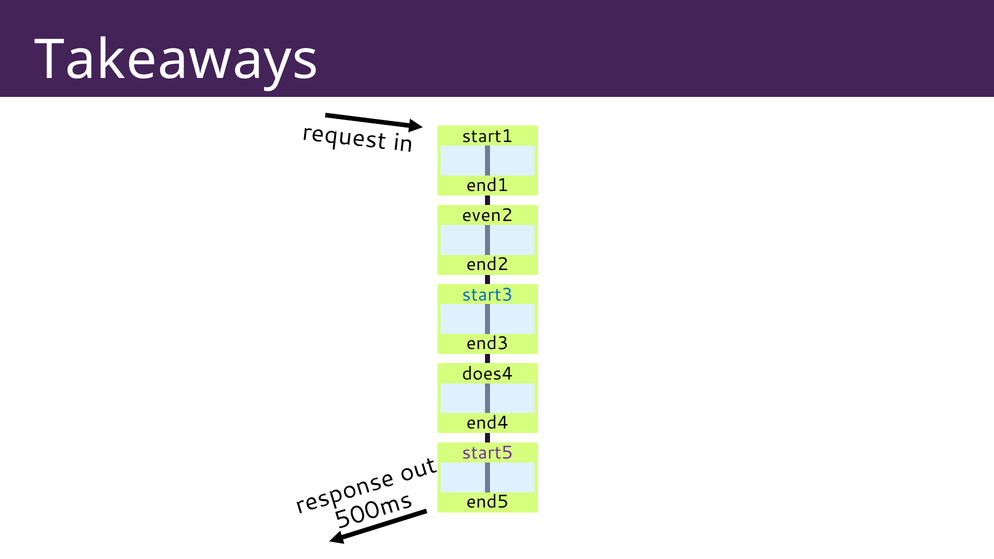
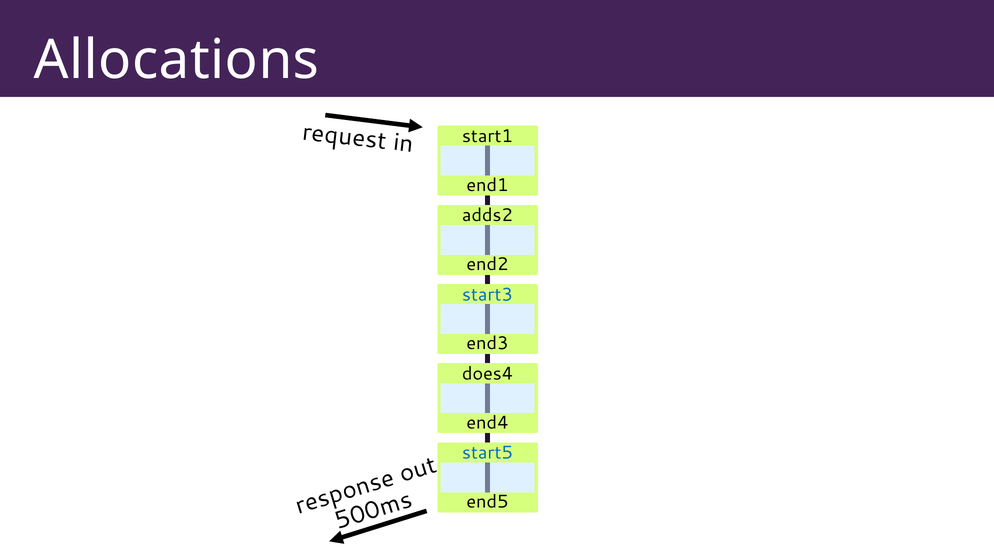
Takeaways: Takeaways -> Allocations
even2: even2 -> adds2
start5 colour: purple -> blue
